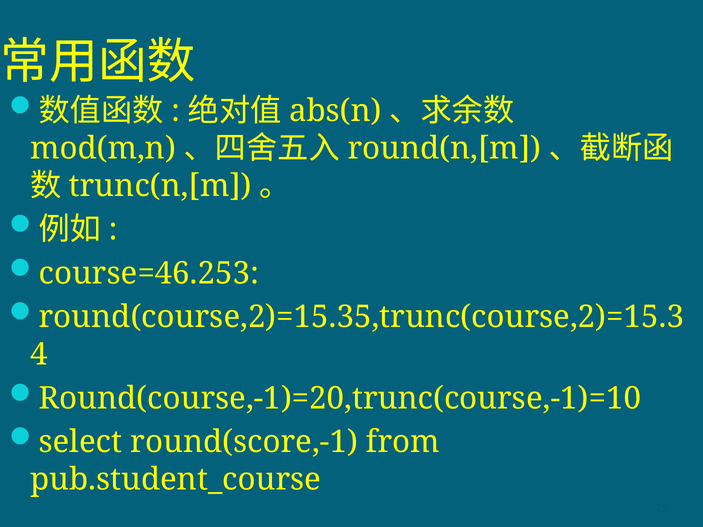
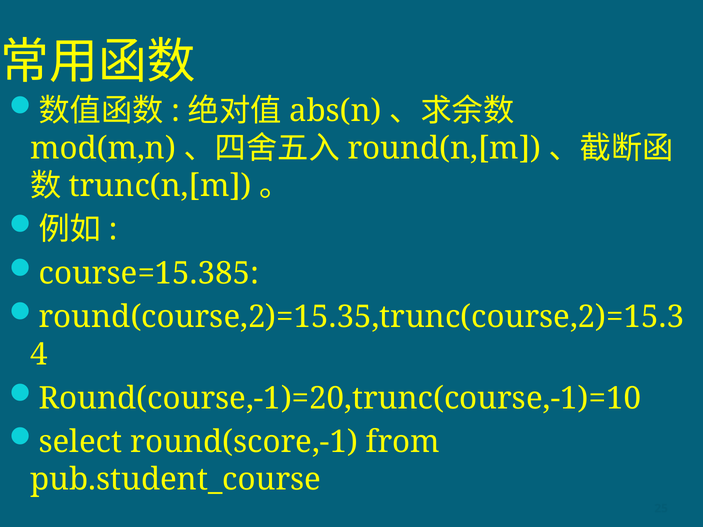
course=46.253: course=46.253 -> course=15.385
